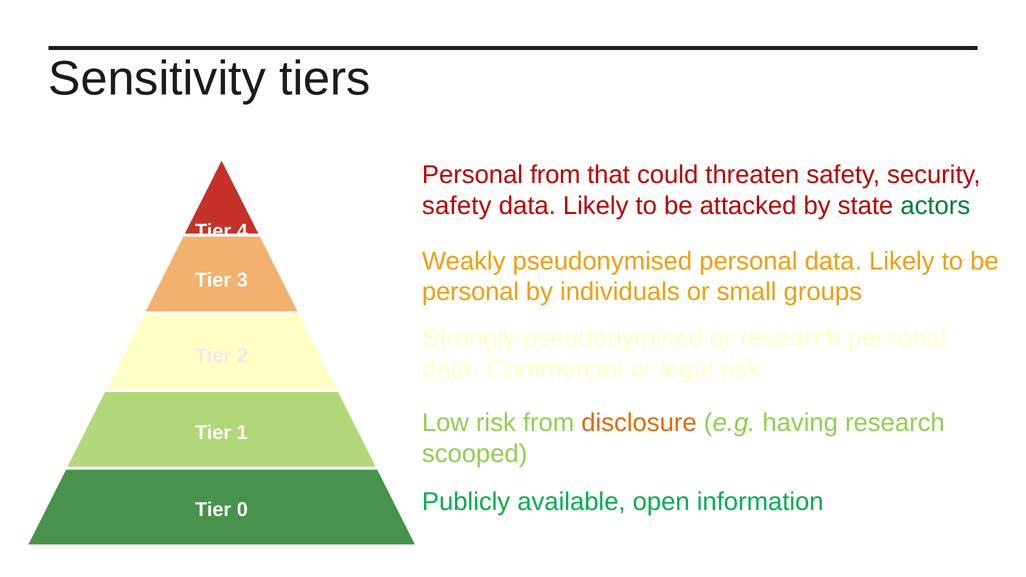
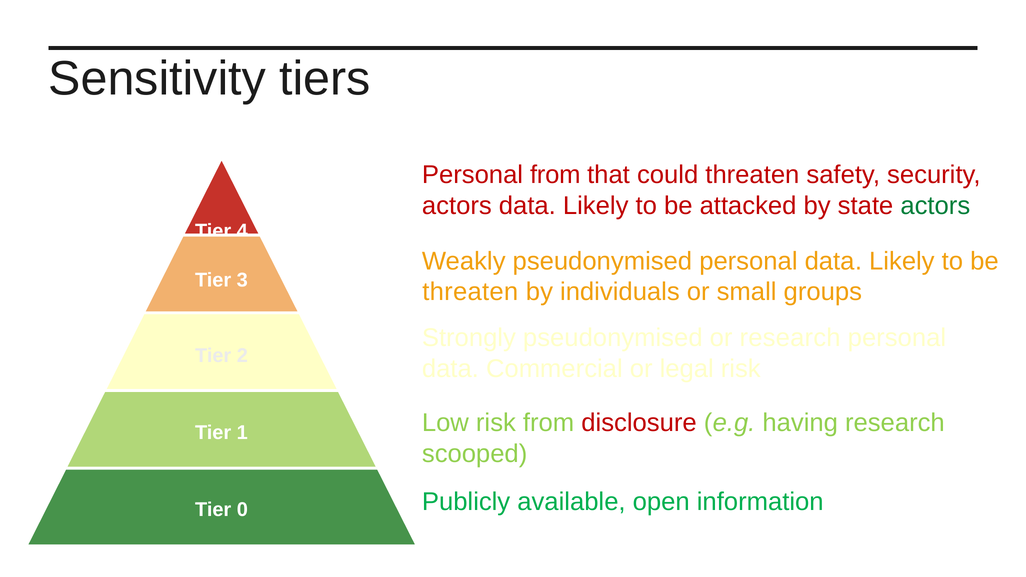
safety at (457, 206): safety -> actors
personal at (470, 292): personal -> threaten
disclosure colour: orange -> red
